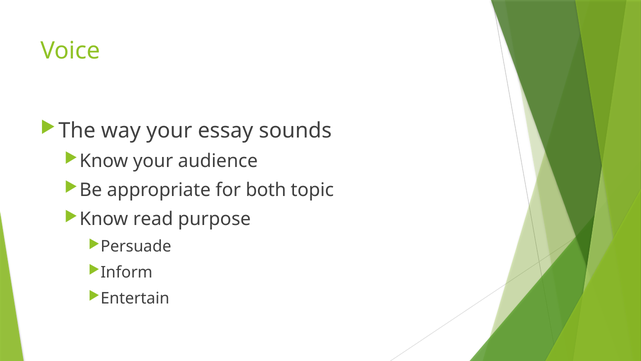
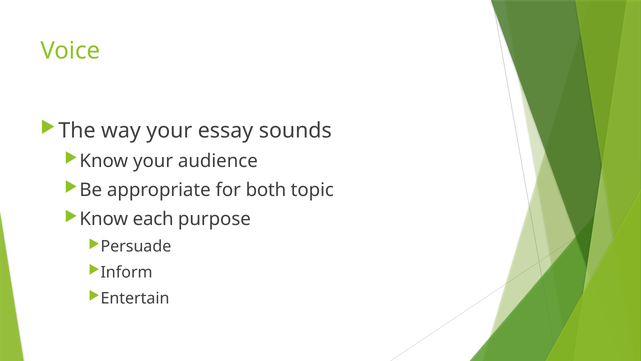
read: read -> each
